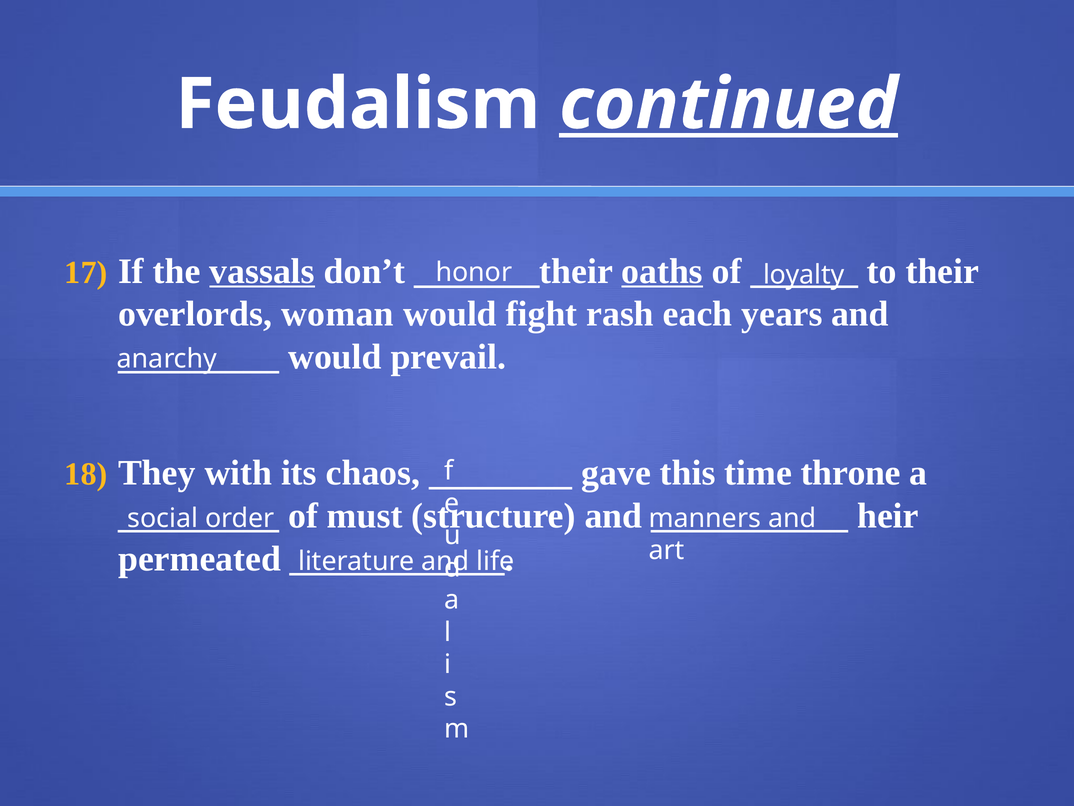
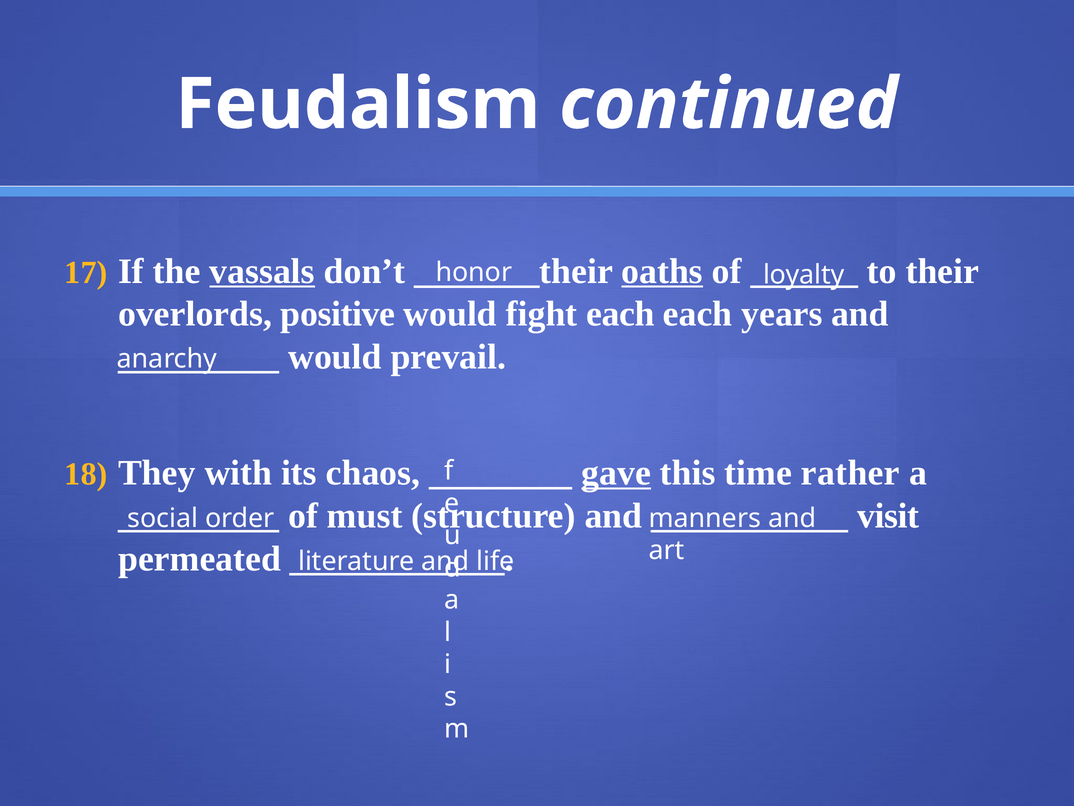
continued underline: present -> none
woman: woman -> positive
fight rash: rash -> each
gave underline: none -> present
throne: throne -> rather
heir: heir -> visit
